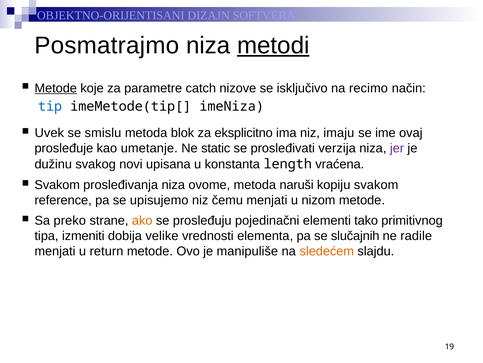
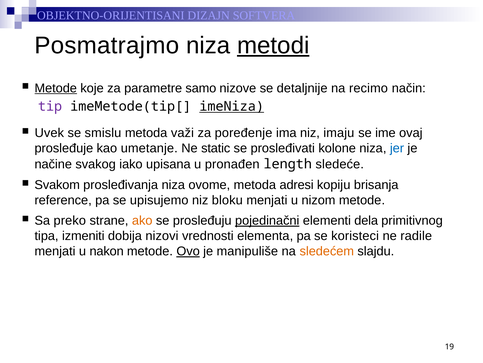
catch: catch -> samo
isključivo: isključivo -> detaljnije
tip colour: blue -> purple
imeNiza underline: none -> present
blok: blok -> važi
eksplicitno: eksplicitno -> poređenje
verzija: verzija -> kolone
jer colour: purple -> blue
dužinu: dužinu -> načine
novi: novi -> iako
konstanta: konstanta -> pronađen
vraćena: vraćena -> sledeće
naruši: naruši -> adresi
kopiju svakom: svakom -> brisanja
čemu: čemu -> bloku
pojedinačni underline: none -> present
tako: tako -> dela
velike: velike -> nizovi
slučajnih: slučajnih -> koristeci
return: return -> nakon
Ovo underline: none -> present
